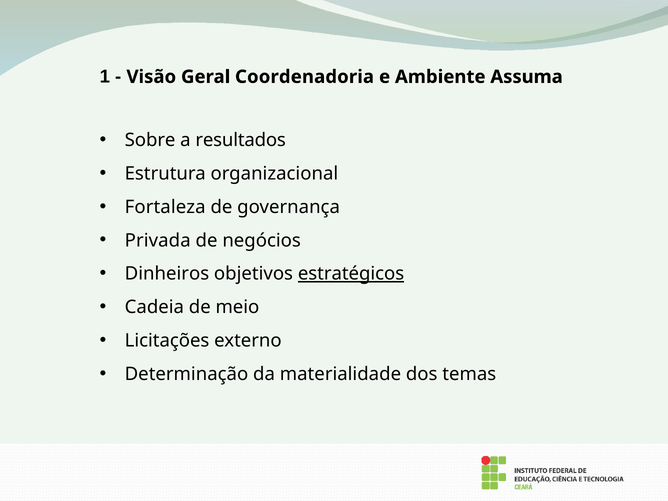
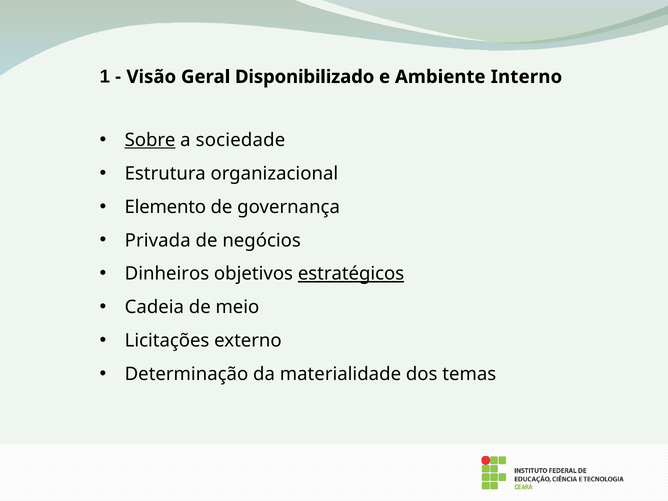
Coordenadoria: Coordenadoria -> Disponibilizado
Assuma: Assuma -> Interno
Sobre underline: none -> present
resultados: resultados -> sociedade
Fortaleza: Fortaleza -> Elemento
